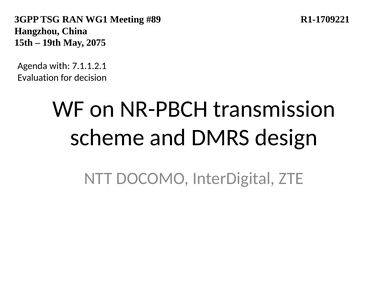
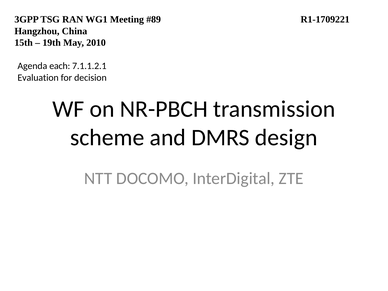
2075: 2075 -> 2010
with: with -> each
